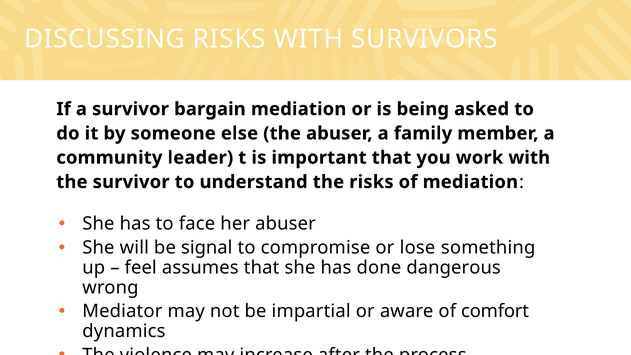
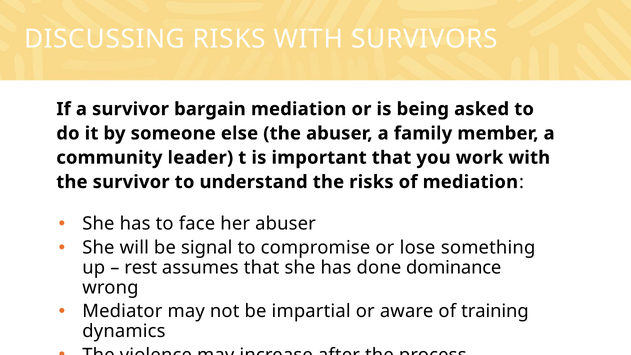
feel: feel -> rest
dangerous: dangerous -> dominance
comfort: comfort -> training
